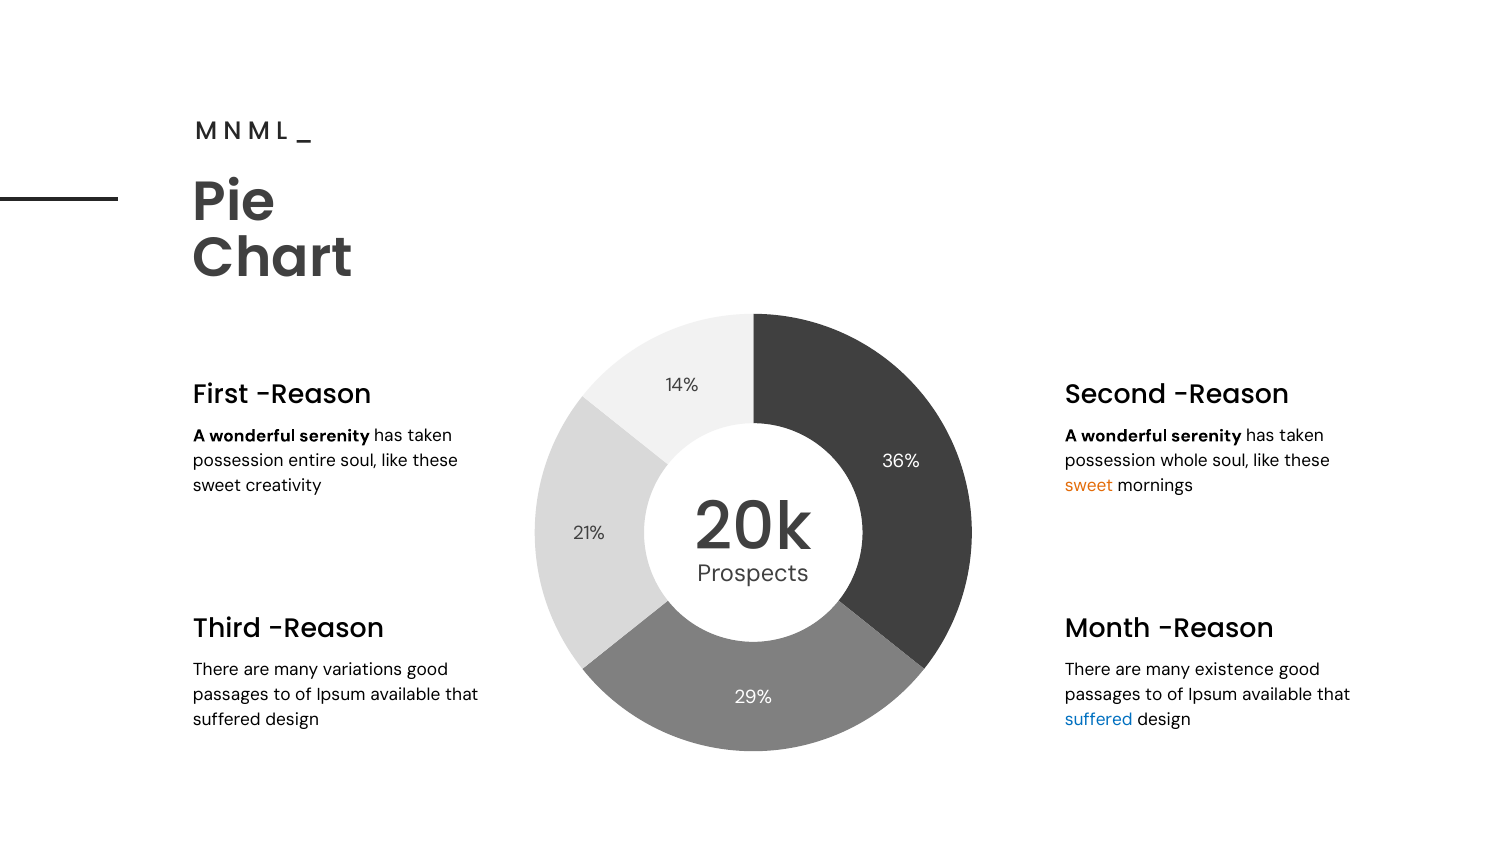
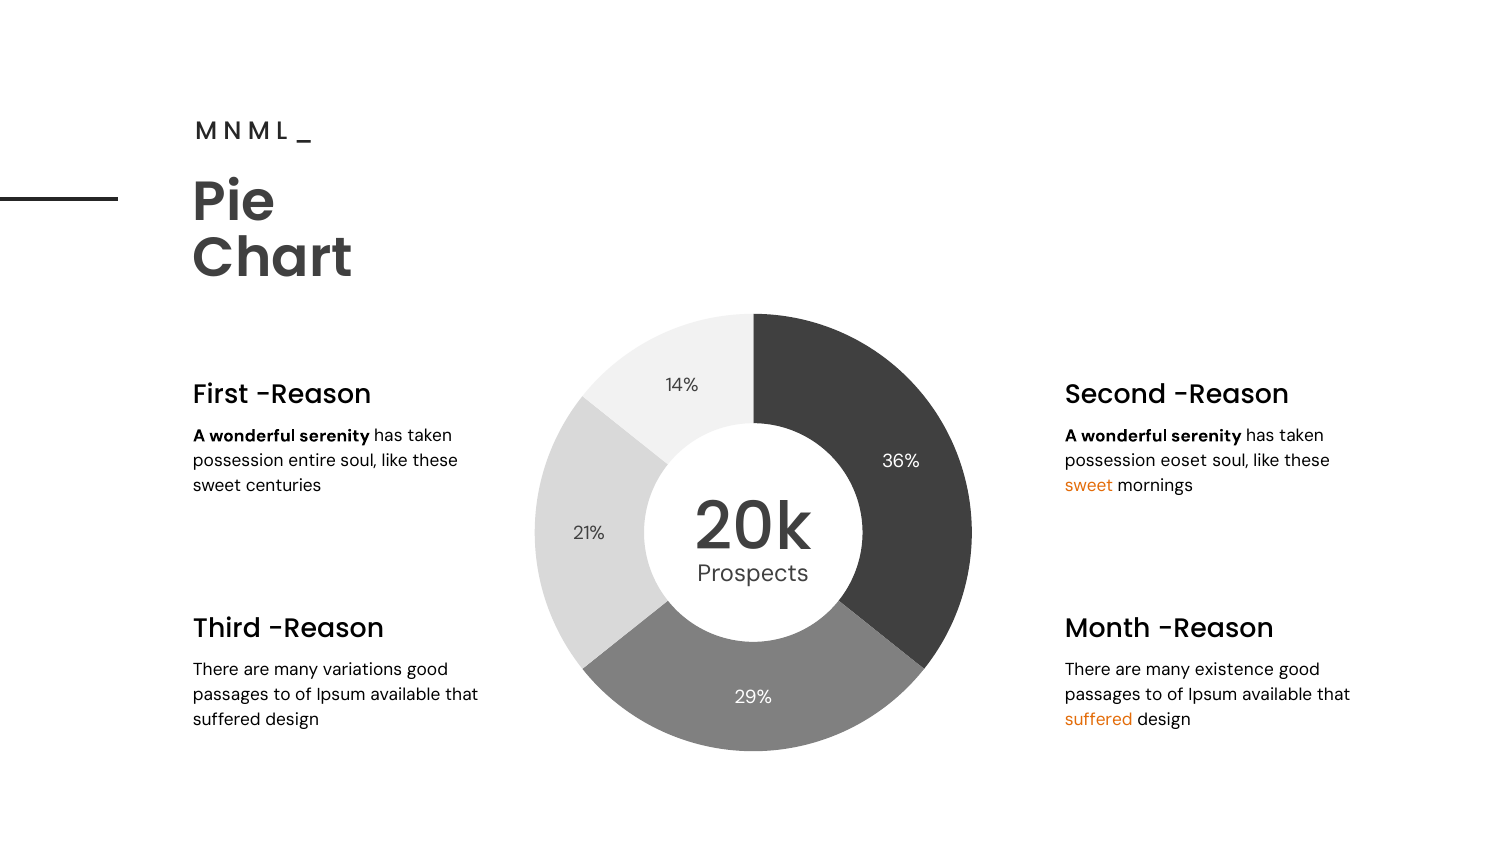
whole: whole -> eoset
creativity: creativity -> centuries
suffered at (1099, 720) colour: blue -> orange
